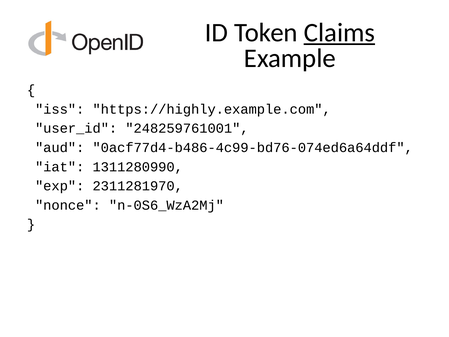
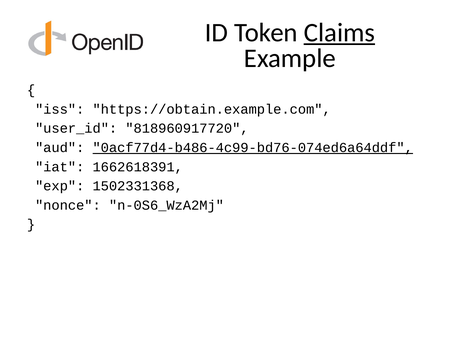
https://highly.example.com: https://highly.example.com -> https://obtain.example.com
248259761001: 248259761001 -> 818960917720
0acf77d4-b486-4c99-bd76-074ed6a64ddf underline: none -> present
1311280990: 1311280990 -> 1662618391
2311281970: 2311281970 -> 1502331368
